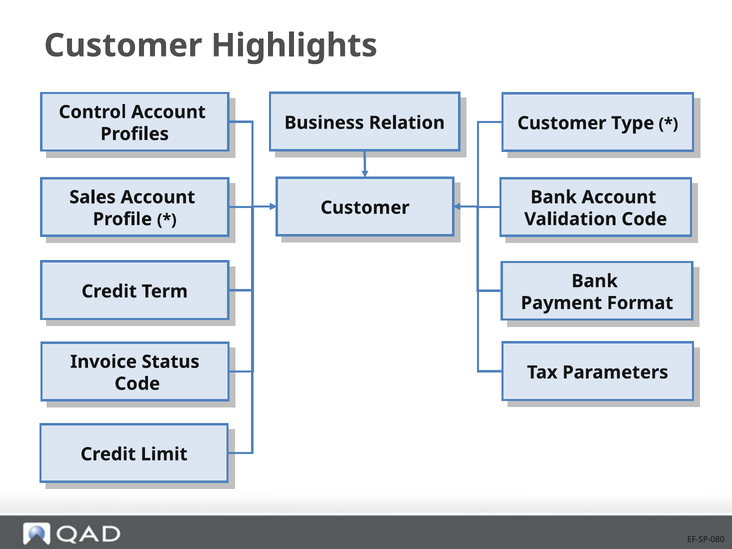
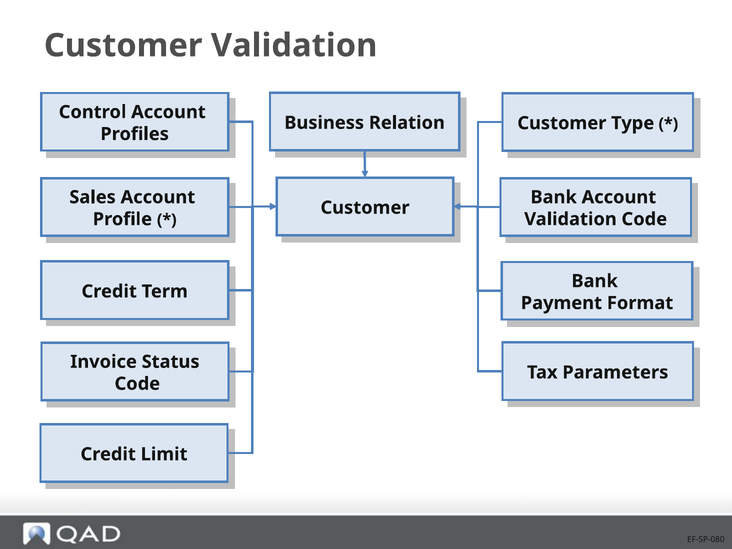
Customer Highlights: Highlights -> Validation
